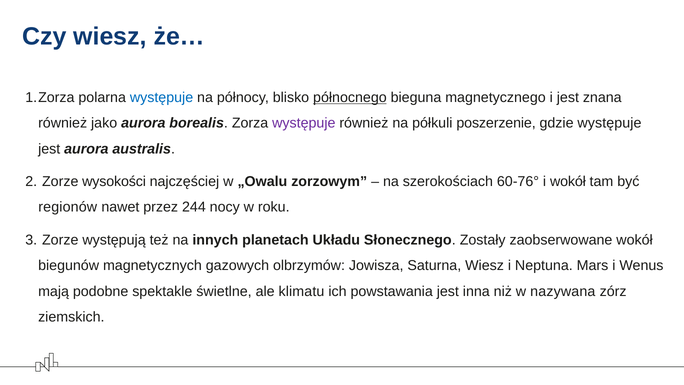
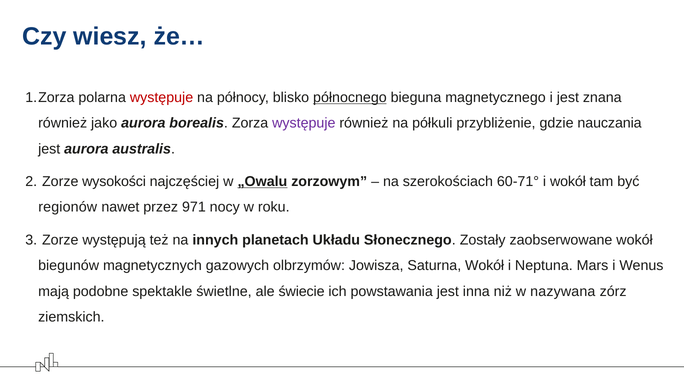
występuje at (162, 97) colour: blue -> red
poszerzenie: poszerzenie -> przybliżenie
gdzie występuje: występuje -> nauczania
„Owalu underline: none -> present
60-76°: 60-76° -> 60-71°
244: 244 -> 971
Saturna Wiesz: Wiesz -> Wokół
klimatu: klimatu -> świecie
